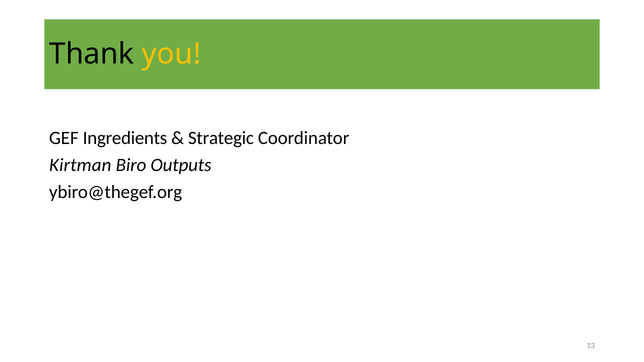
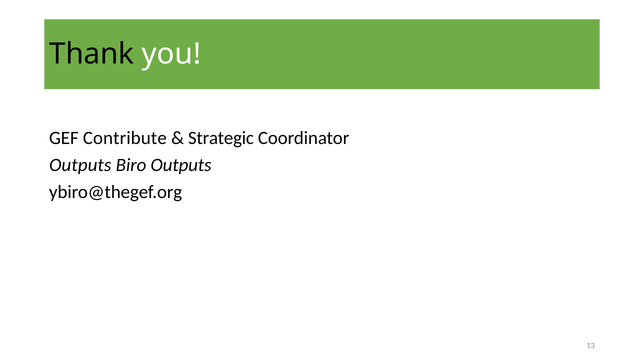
you colour: yellow -> white
Ingredients: Ingredients -> Contribute
Kirtman at (80, 165): Kirtman -> Outputs
